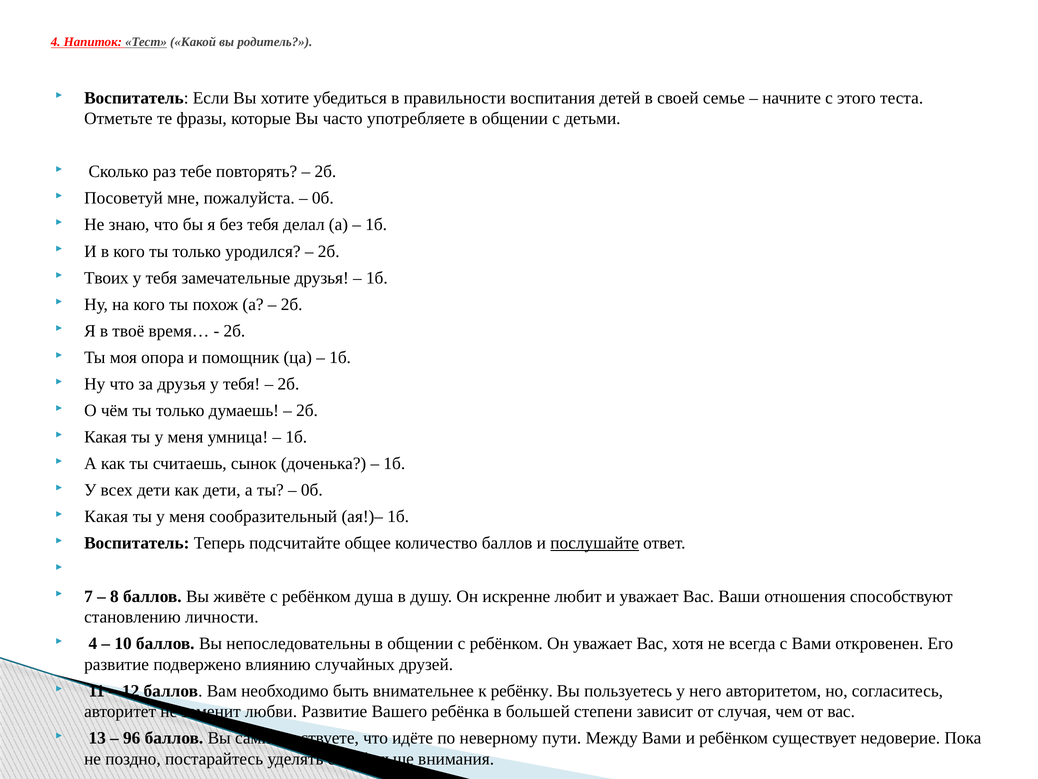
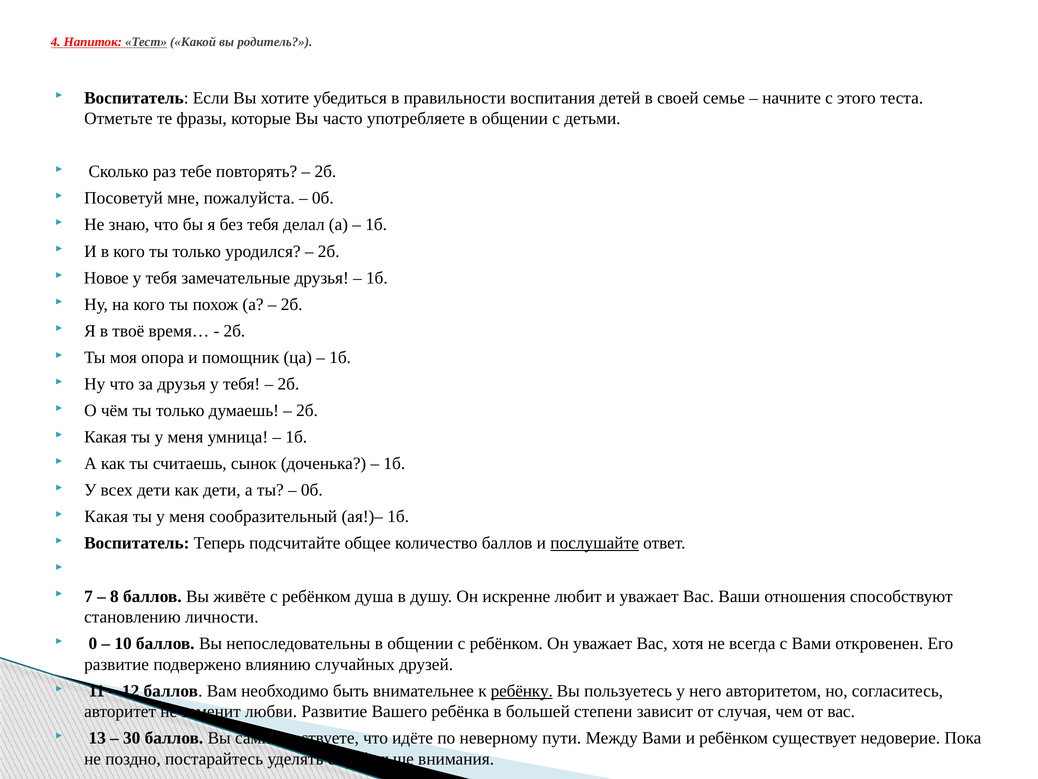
Твоих: Твоих -> Новое
4 at (93, 643): 4 -> 0
ребёнку underline: none -> present
96: 96 -> 30
